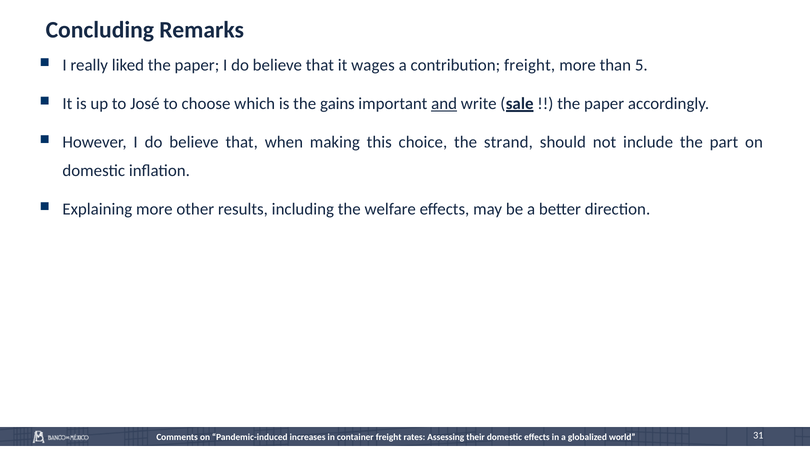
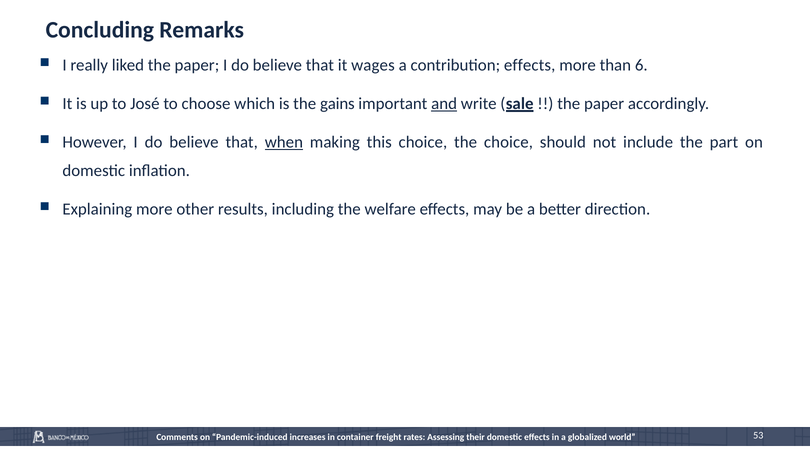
contribution freight: freight -> effects
5: 5 -> 6
when underline: none -> present
the strand: strand -> choice
31: 31 -> 53
